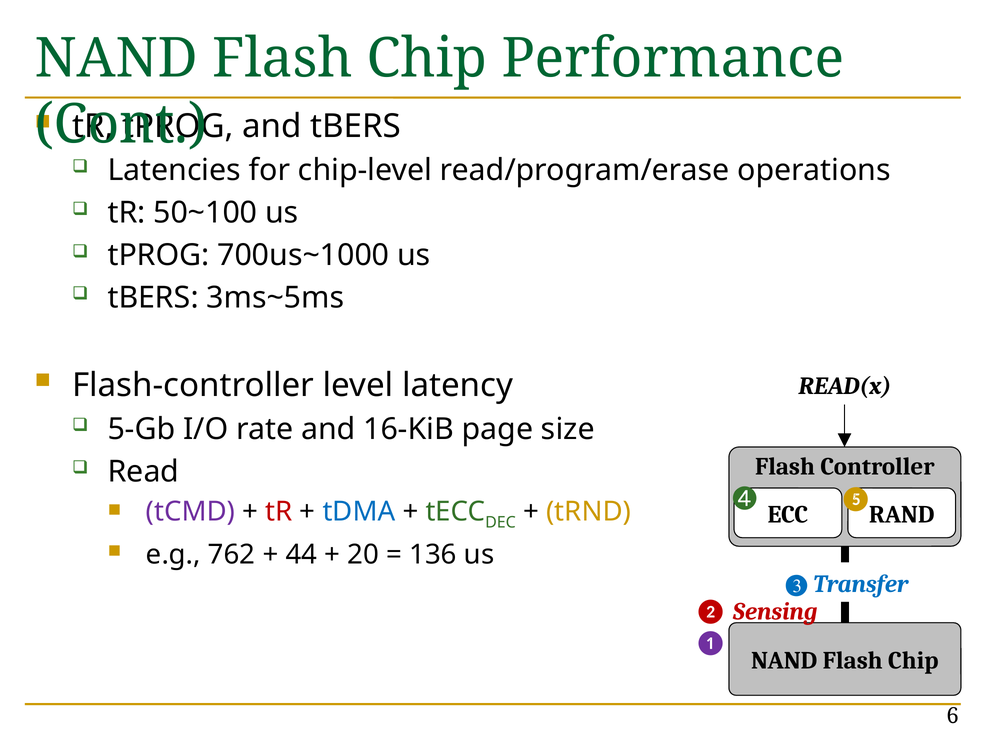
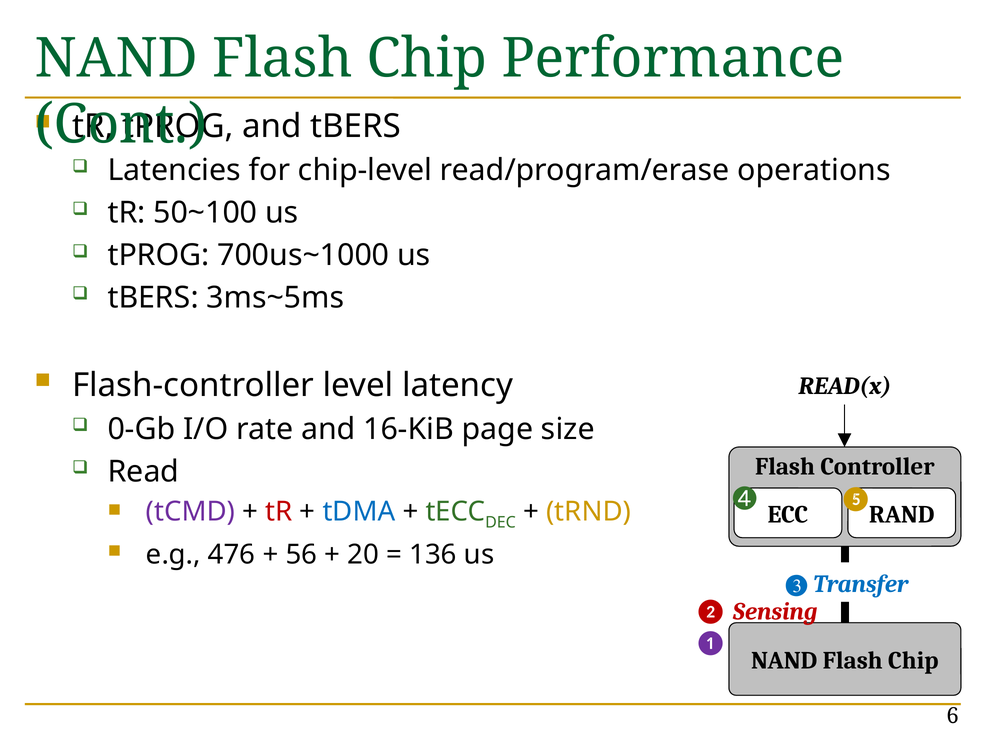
5-Gb: 5-Gb -> 0-Gb
762: 762 -> 476
44: 44 -> 56
